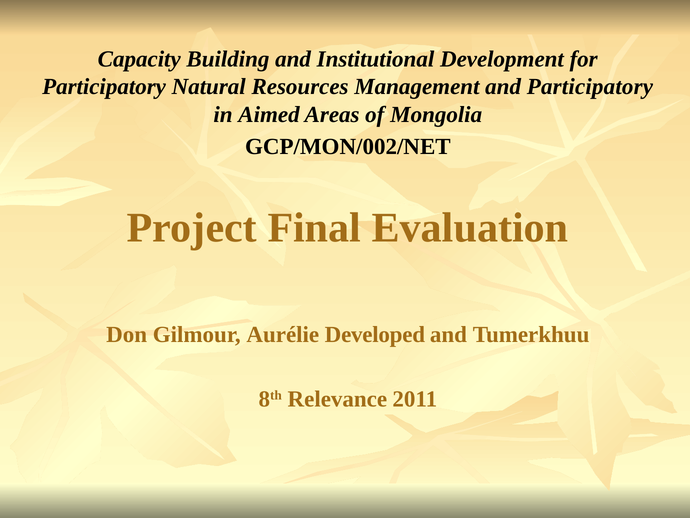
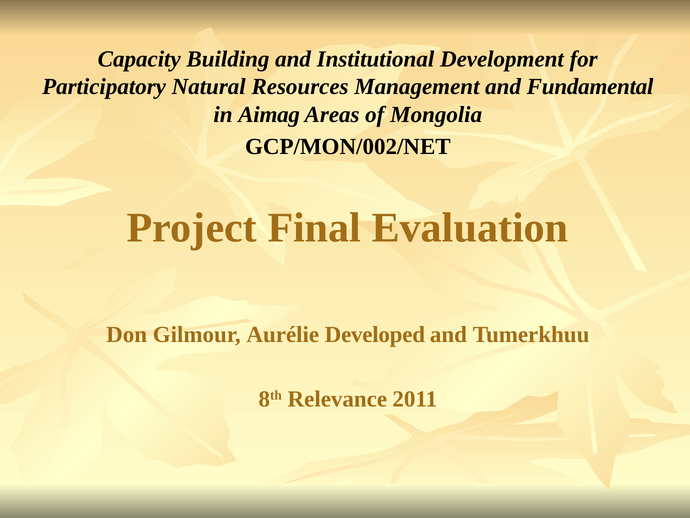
and Participatory: Participatory -> Fundamental
Aimed: Aimed -> Aimag
